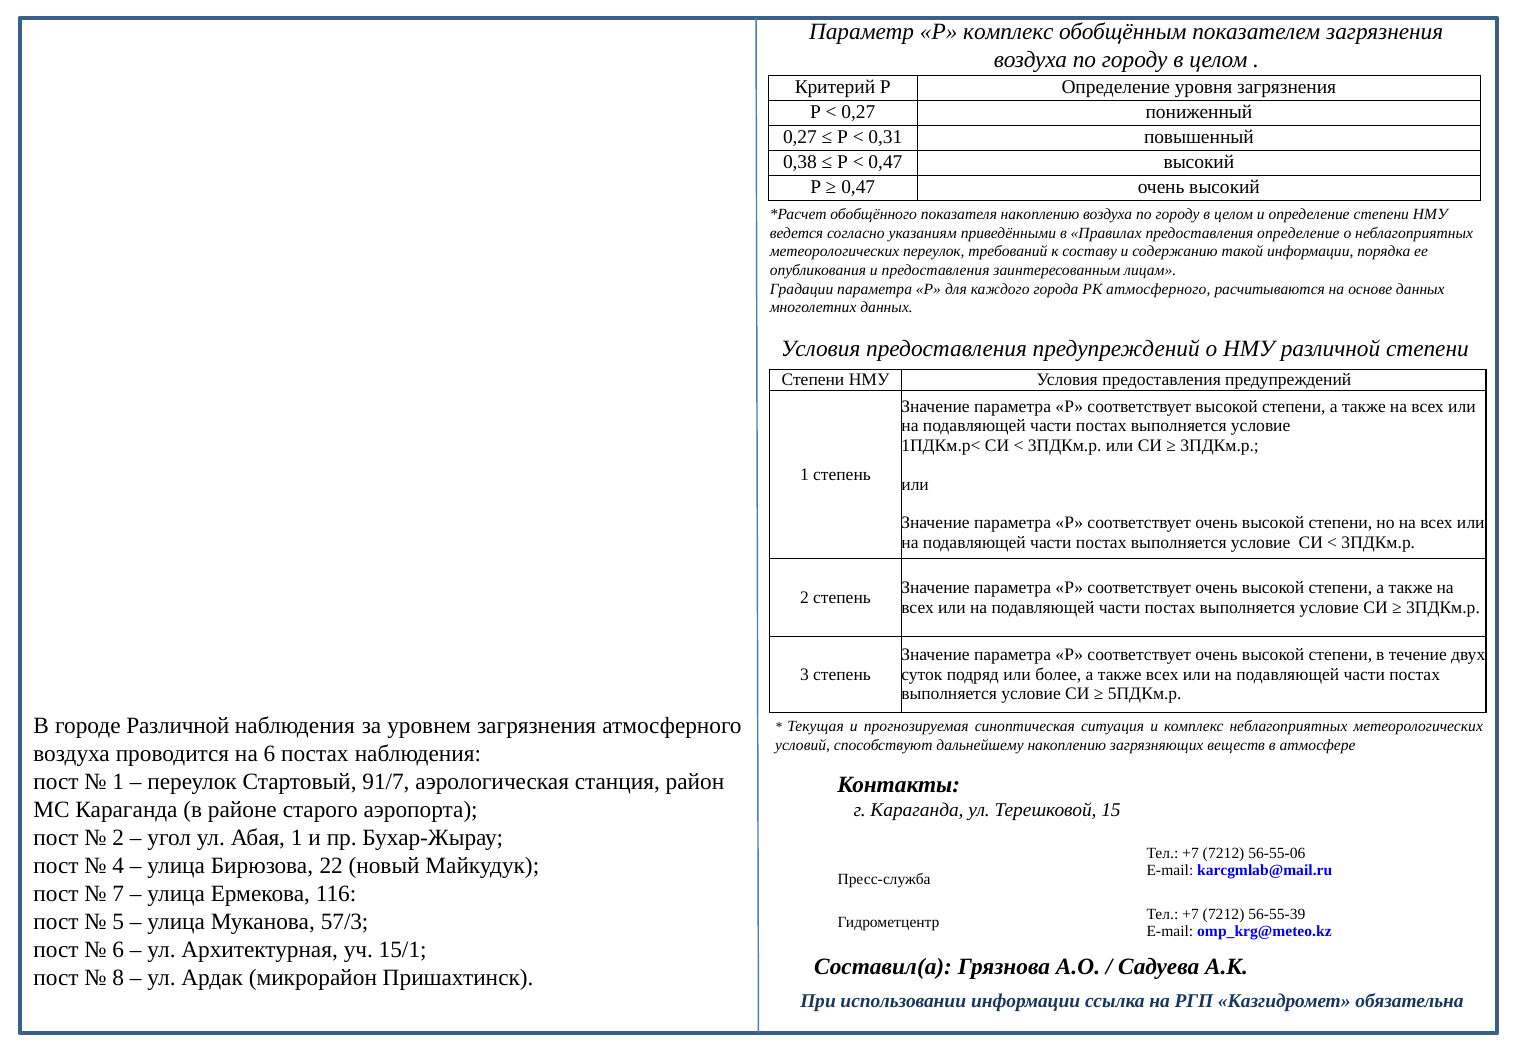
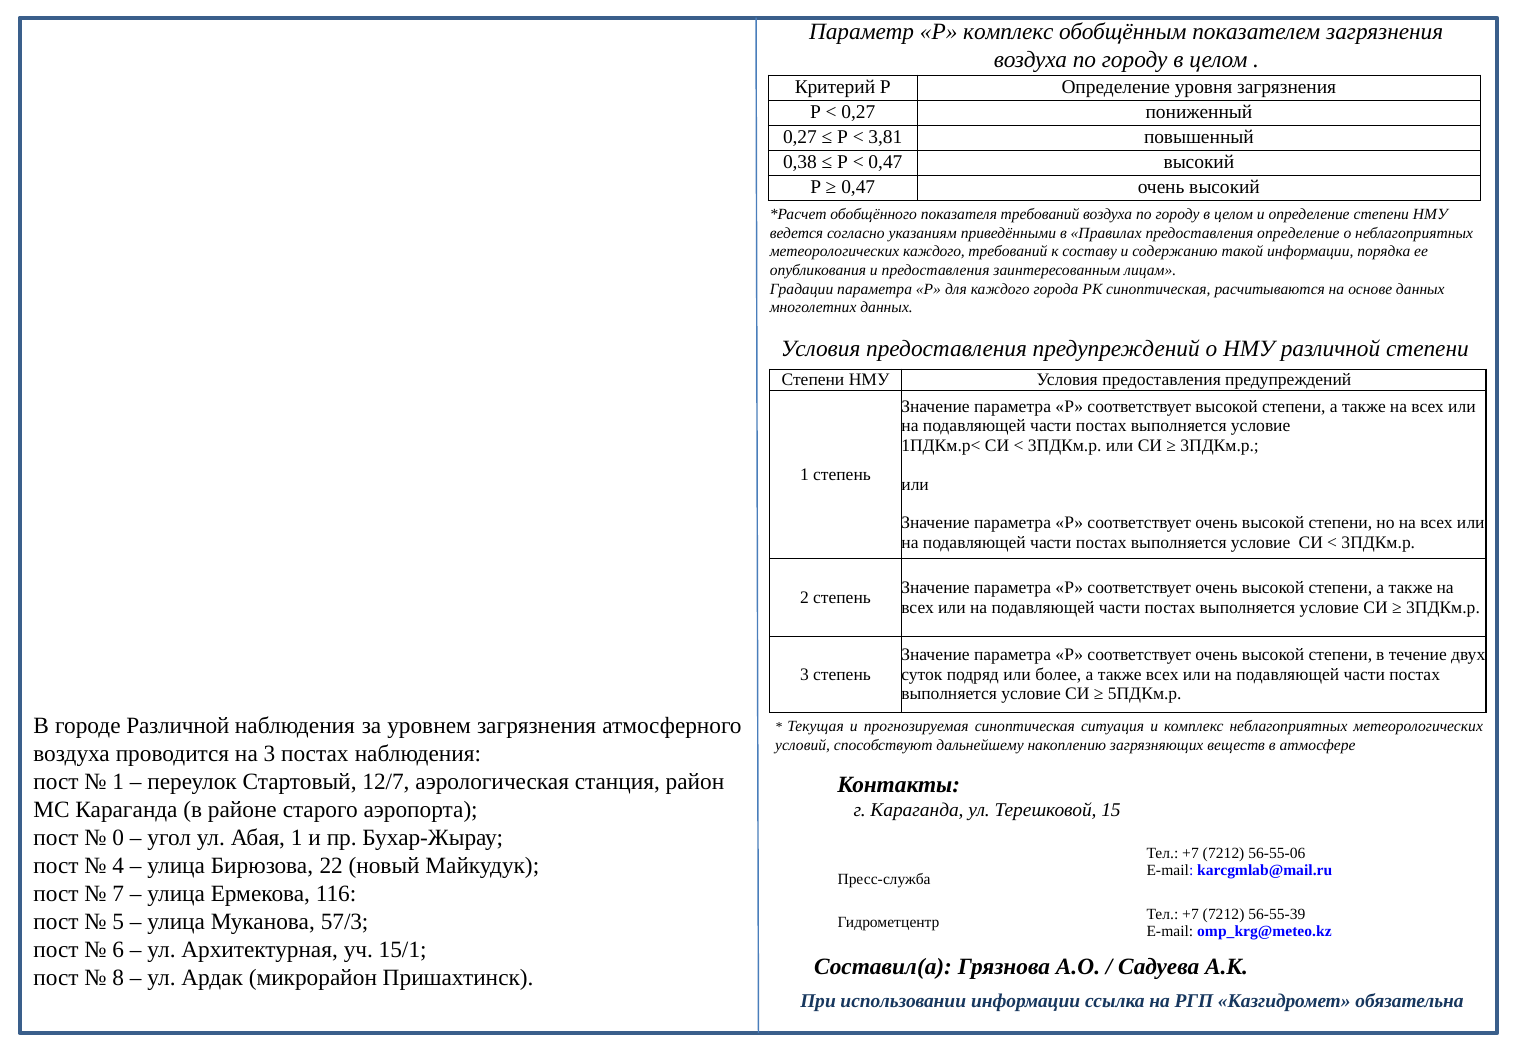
0,31: 0,31 -> 3,81
показателя накоплению: накоплению -> требований
метеорологических переулок: переулок -> каждого
РК атмосферного: атмосферного -> синоптическая
на 6: 6 -> 3
91/7: 91/7 -> 12/7
2 at (118, 837): 2 -> 0
